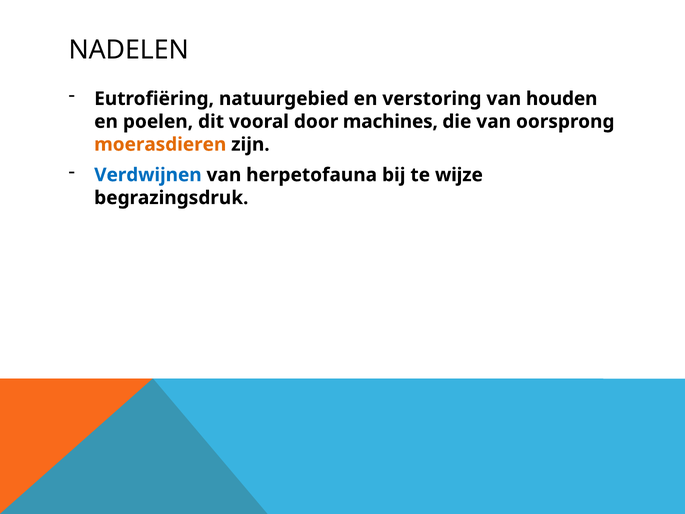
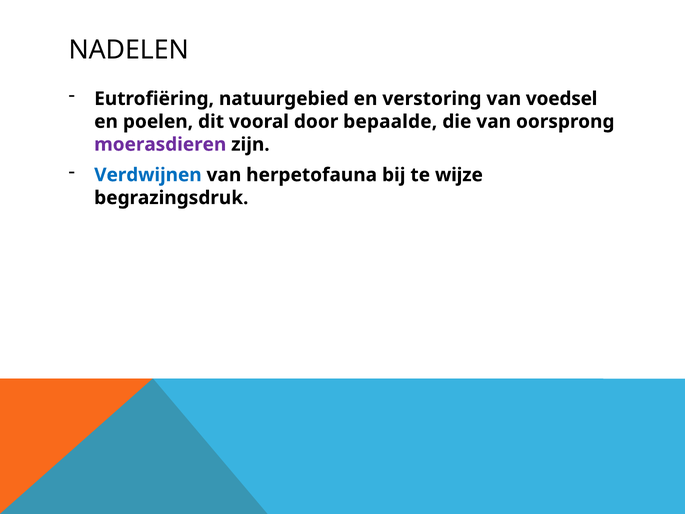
houden: houden -> voedsel
machines: machines -> bepaalde
moerasdieren colour: orange -> purple
